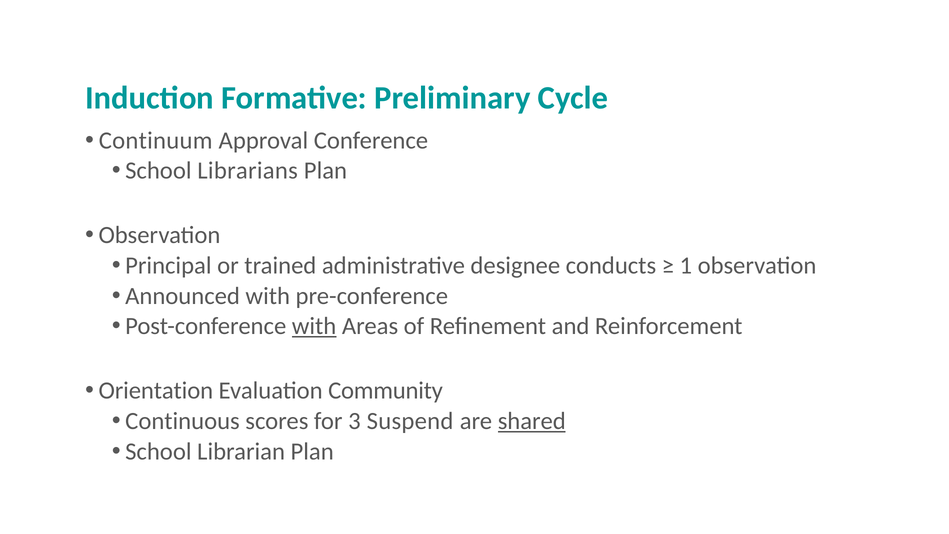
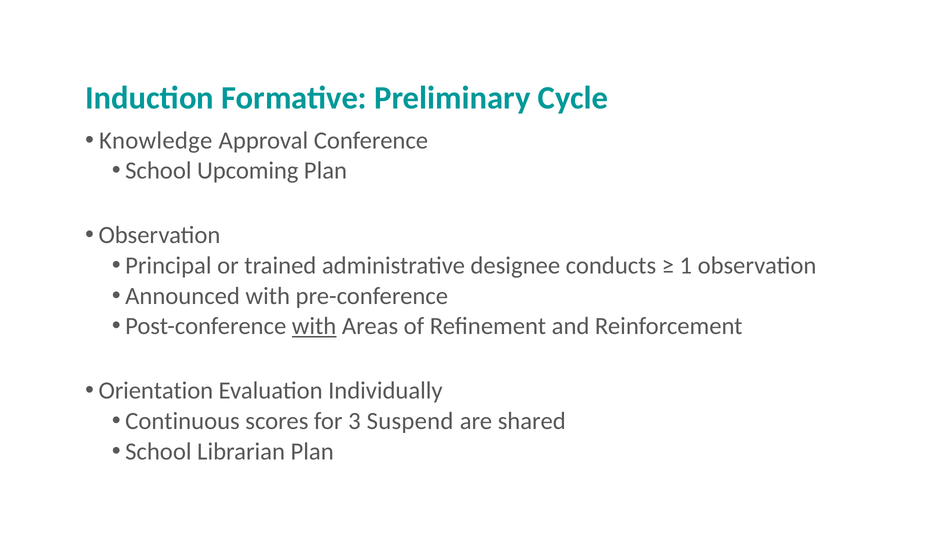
Continuum: Continuum -> Knowledge
Librarians: Librarians -> Upcoming
Community: Community -> Individually
shared underline: present -> none
